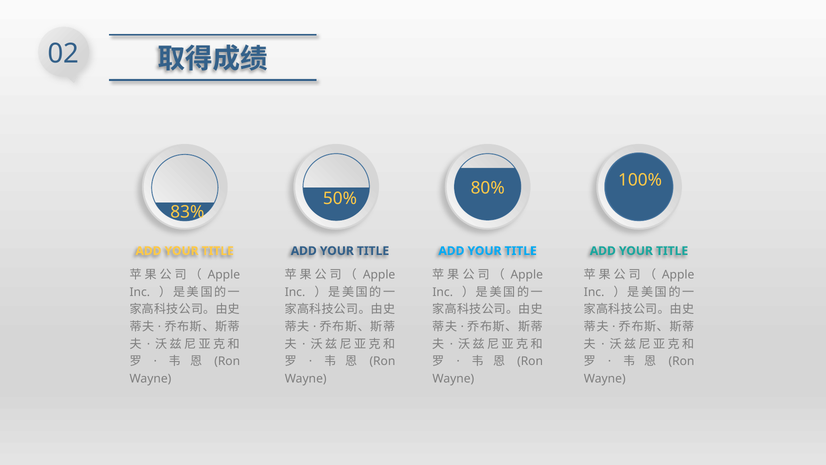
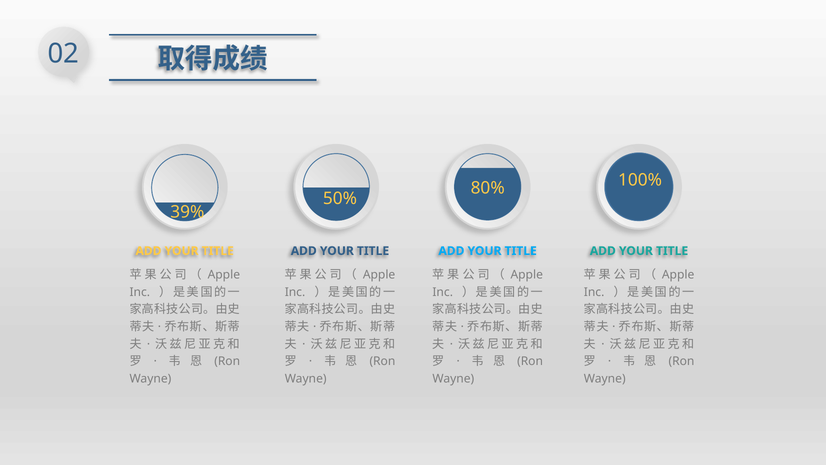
83%: 83% -> 39%
